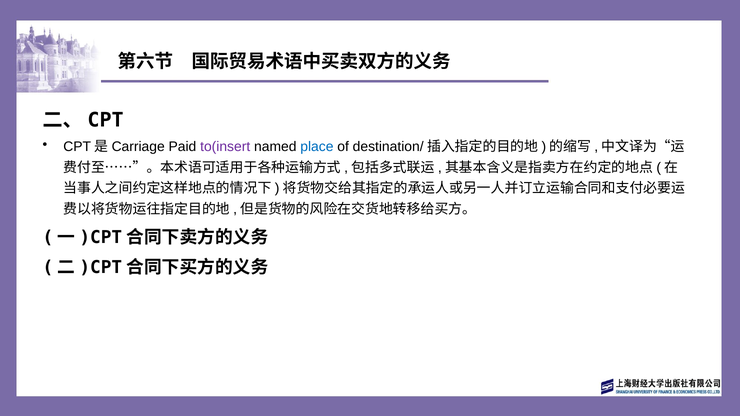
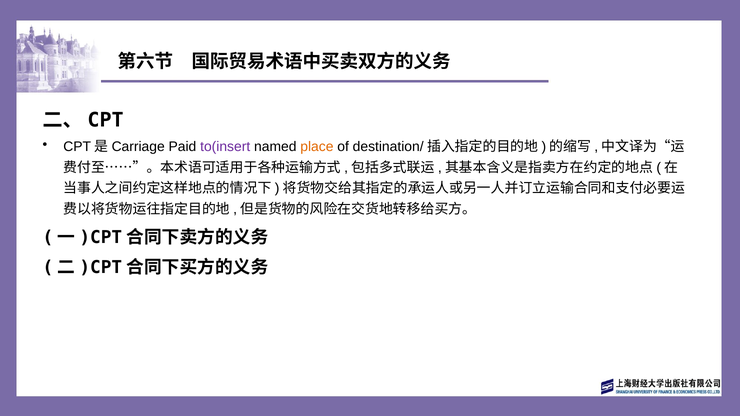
place colour: blue -> orange
